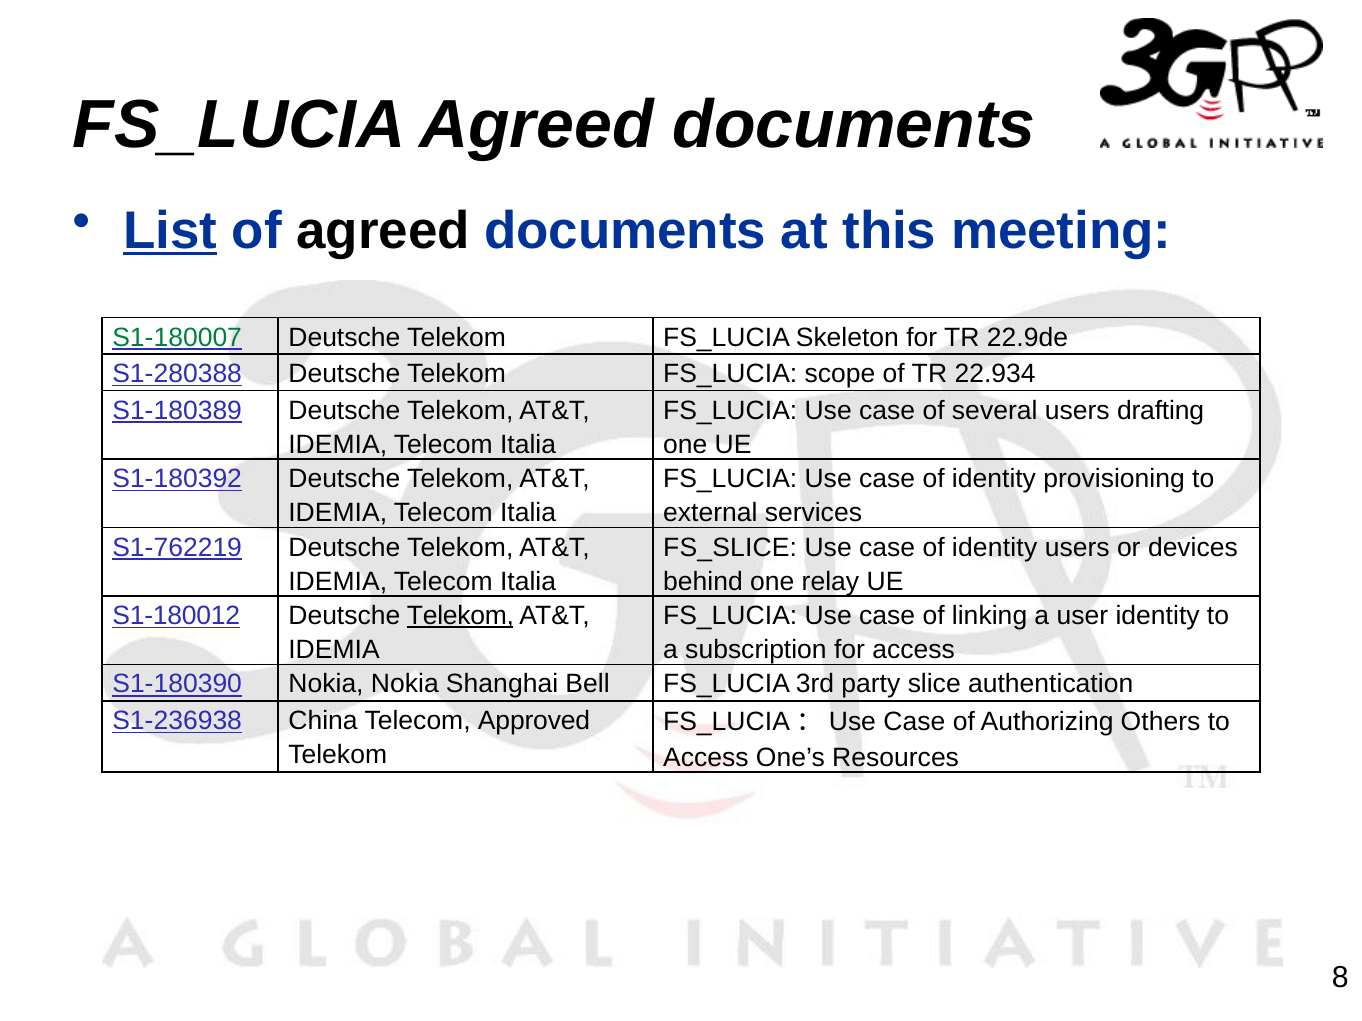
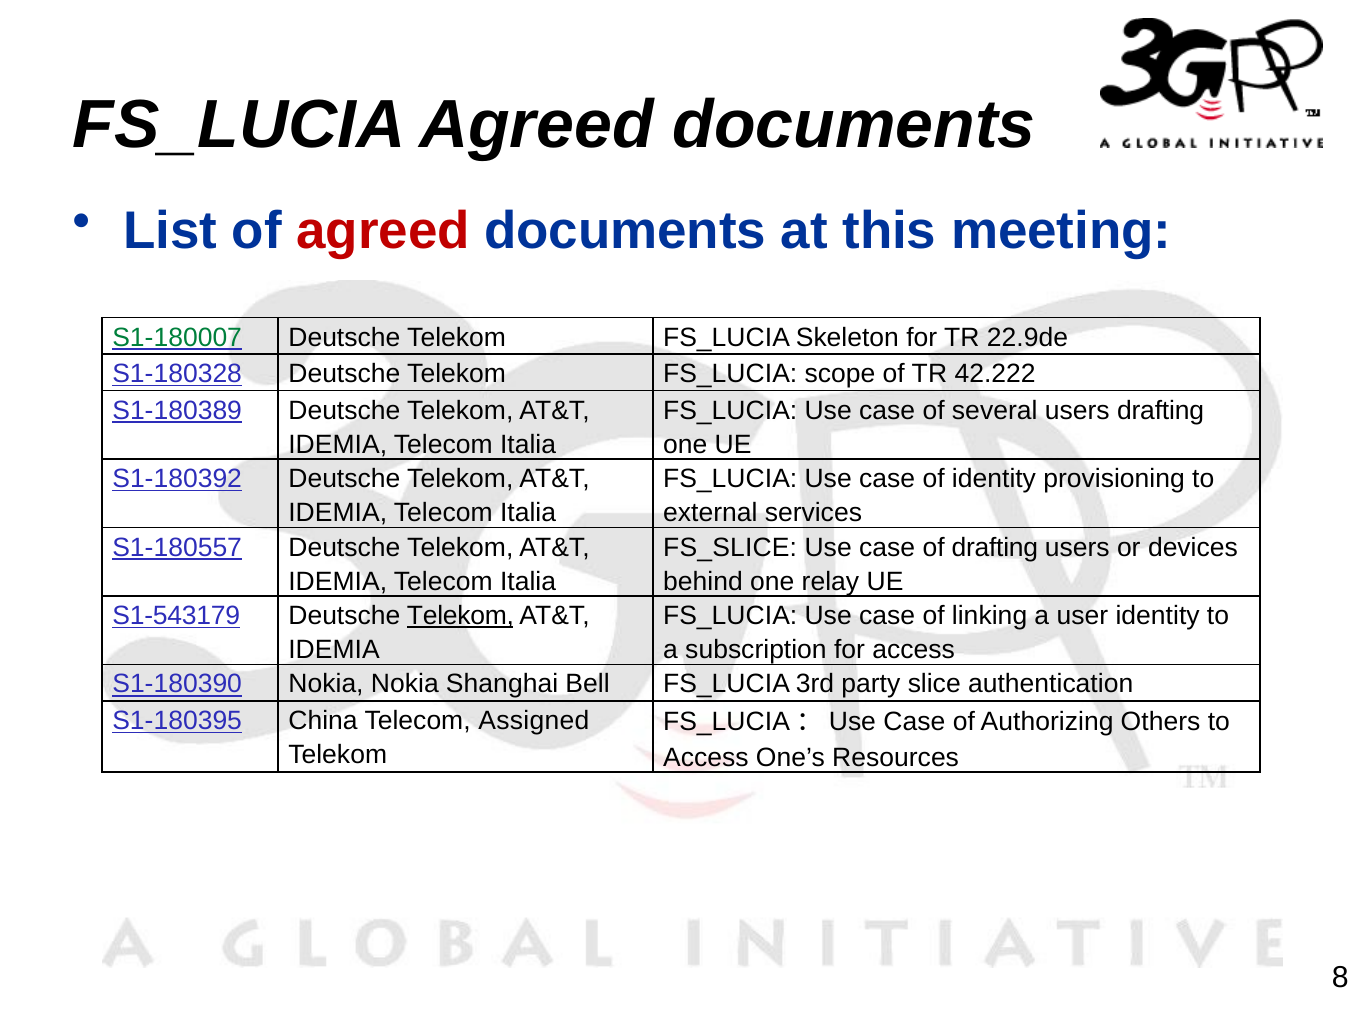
List underline: present -> none
agreed at (383, 231) colour: black -> red
S1-280388: S1-280388 -> S1-180328
22.934: 22.934 -> 42.222
S1-762219: S1-762219 -> S1-180557
identity at (995, 548): identity -> drafting
S1-180012: S1-180012 -> S1-543179
S1-236938: S1-236938 -> S1-180395
Approved: Approved -> Assigned
